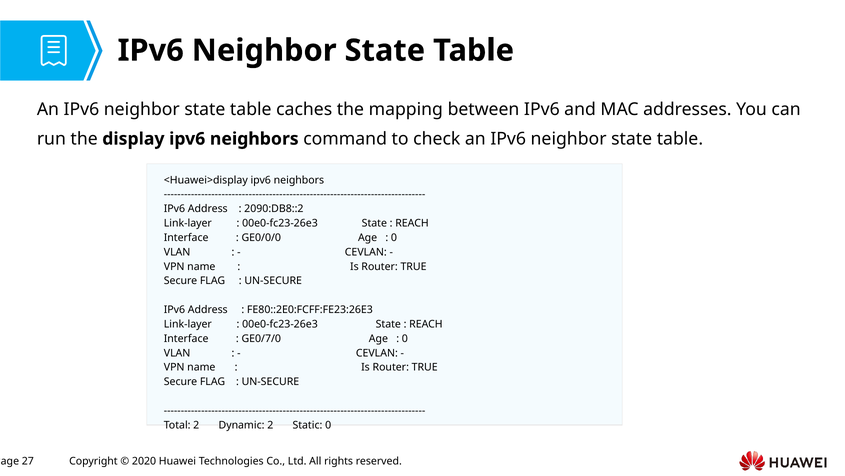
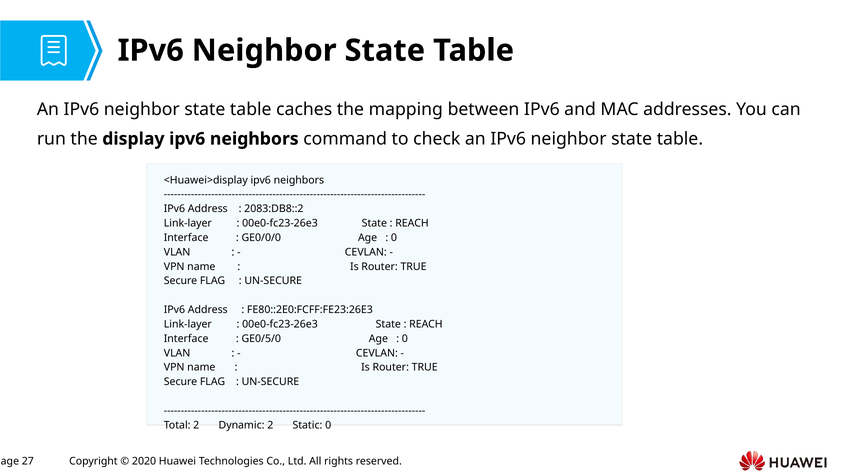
2090:DB8::2: 2090:DB8::2 -> 2083:DB8::2
GE0/7/0: GE0/7/0 -> GE0/5/0
